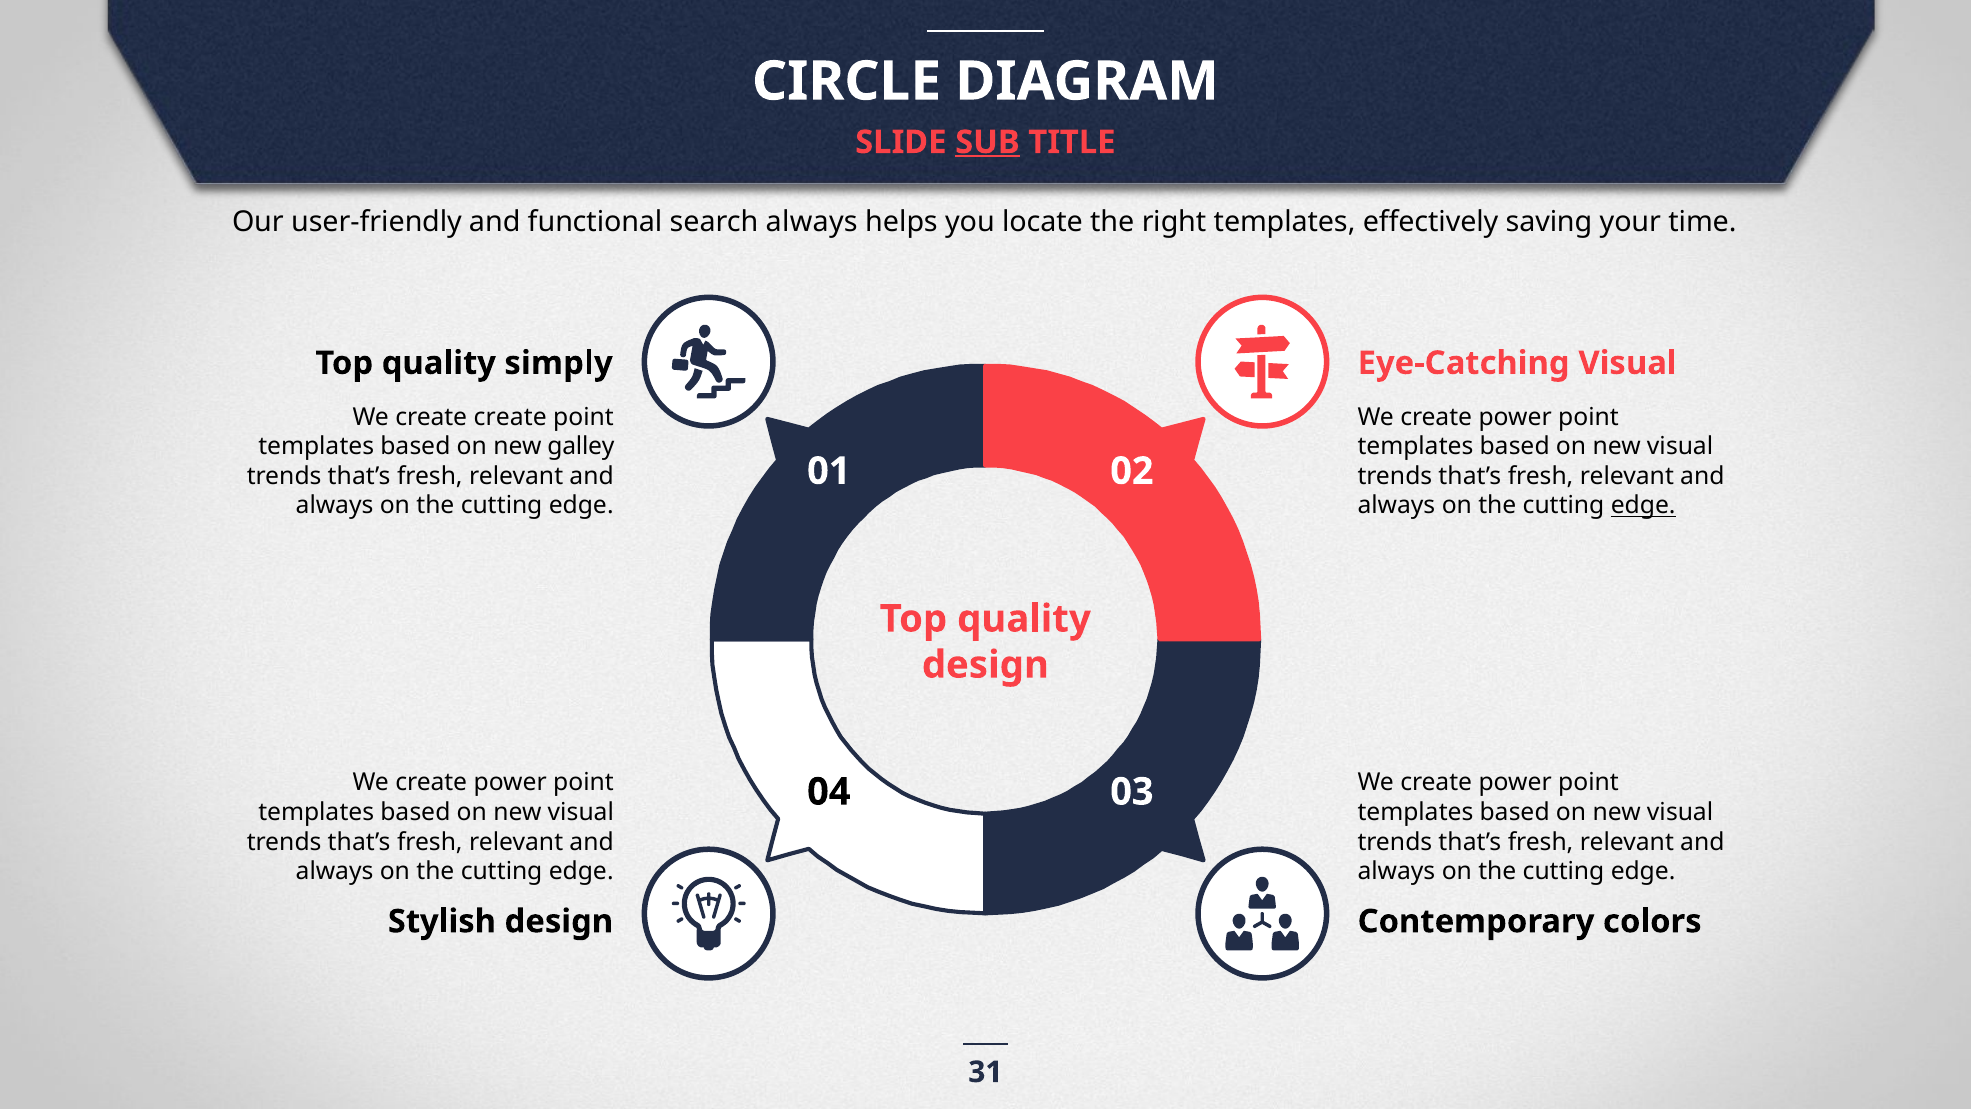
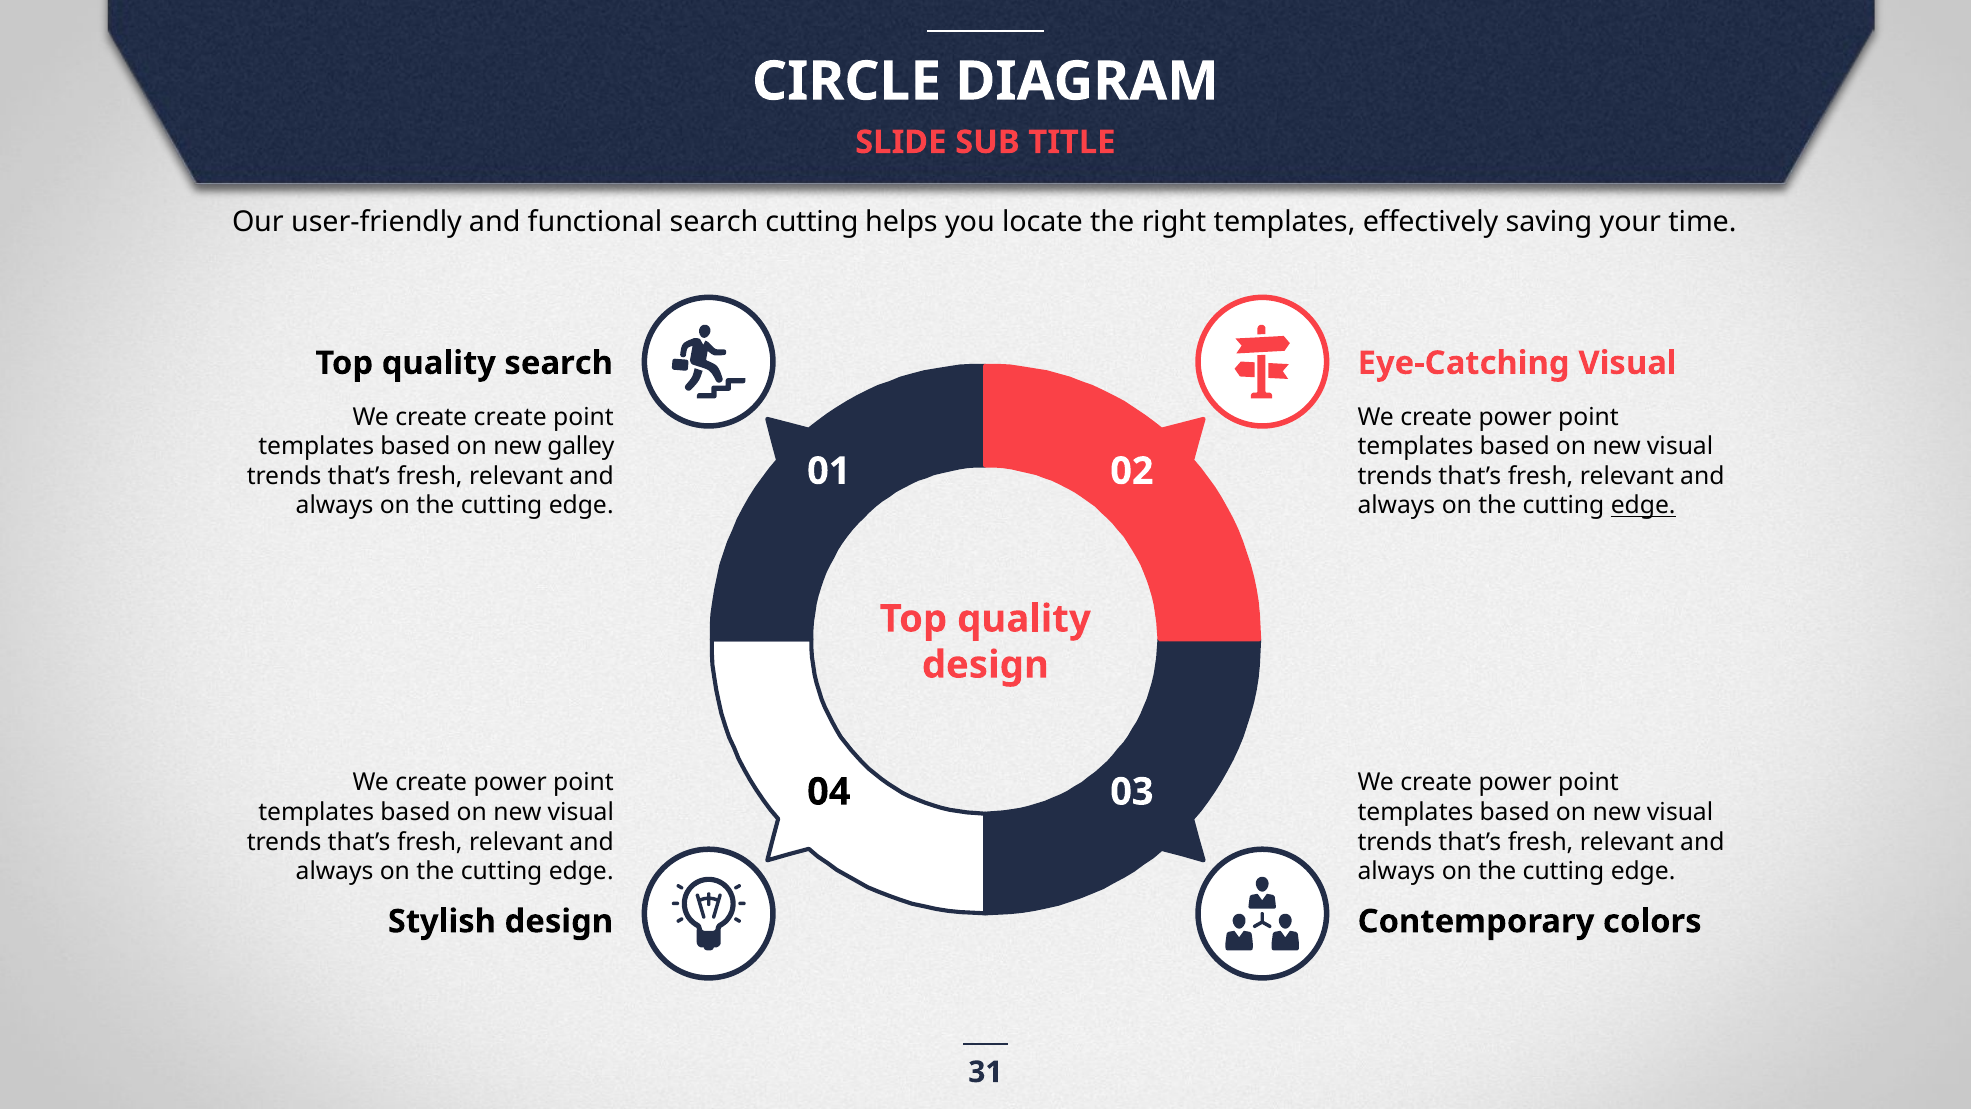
SUB underline: present -> none
search always: always -> cutting
quality simply: simply -> search
